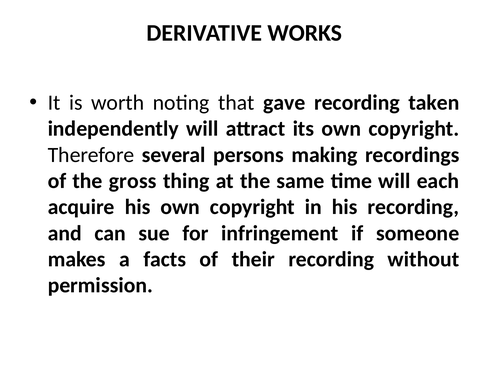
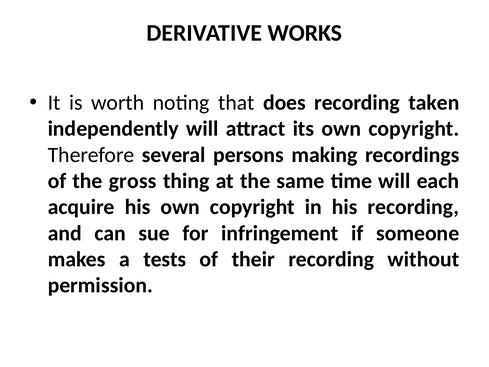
gave: gave -> does
facts: facts -> tests
